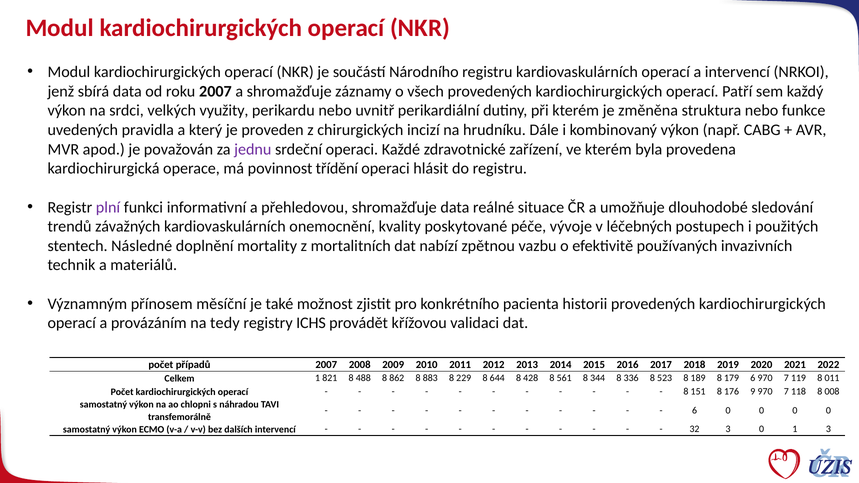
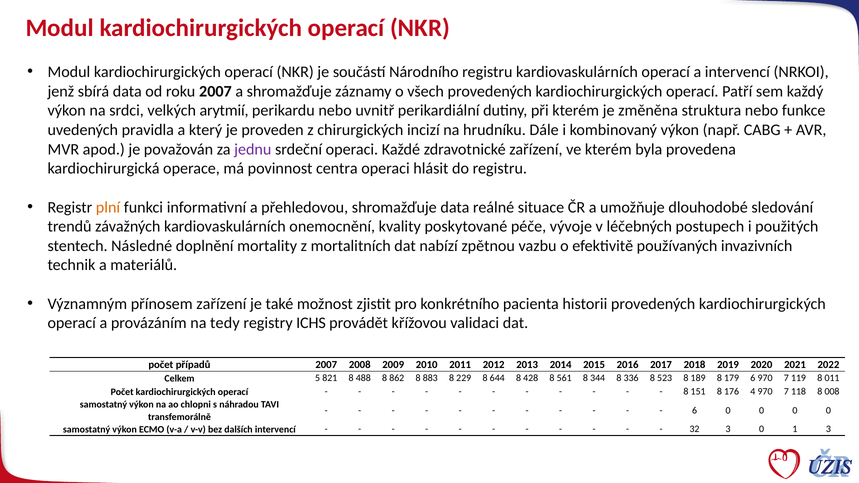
využity: využity -> arytmií
třídění: třídění -> centra
plní colour: purple -> orange
přínosem měsíční: měsíční -> zařízení
Celkem 1: 1 -> 5
9: 9 -> 4
